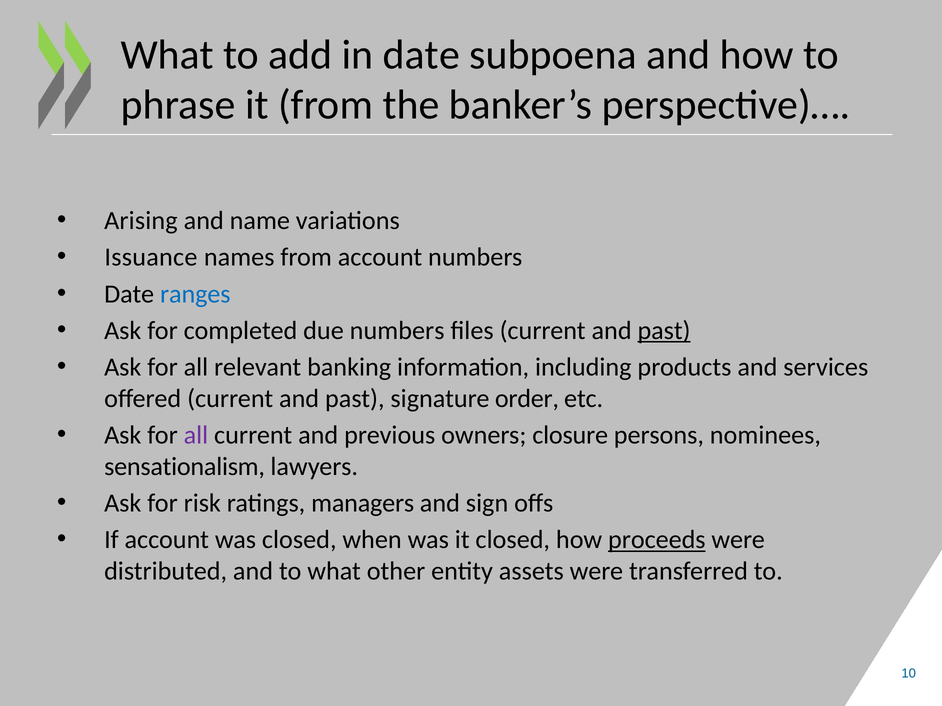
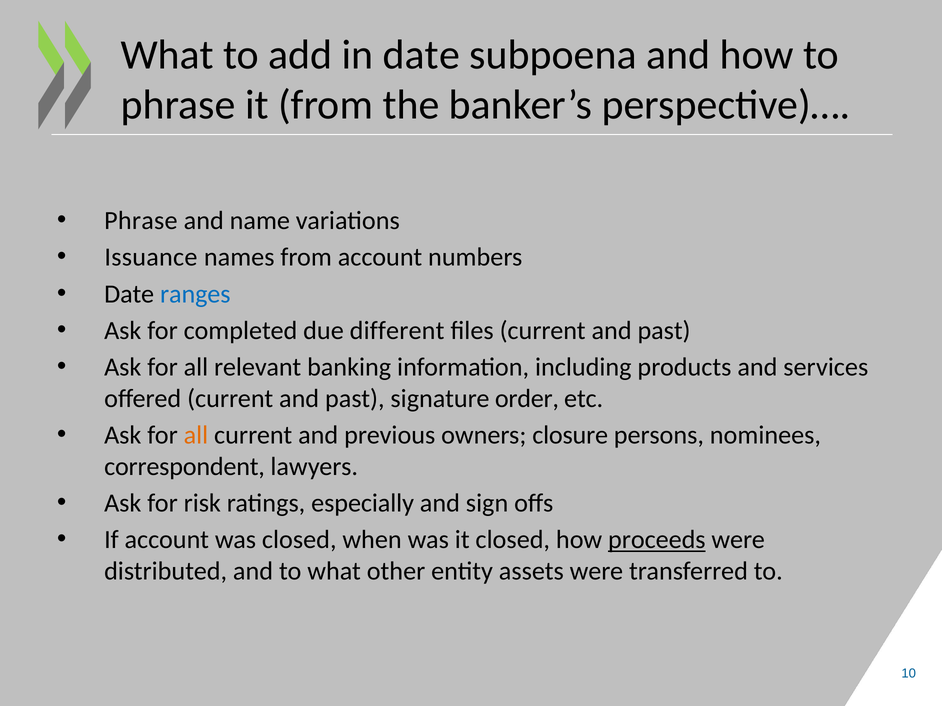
Arising at (141, 221): Arising -> Phrase
due numbers: numbers -> different
past at (664, 331) underline: present -> none
all at (196, 435) colour: purple -> orange
sensationalism: sensationalism -> correspondent
managers: managers -> especially
